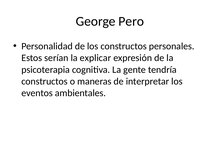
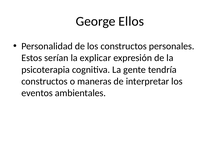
Pero: Pero -> Ellos
